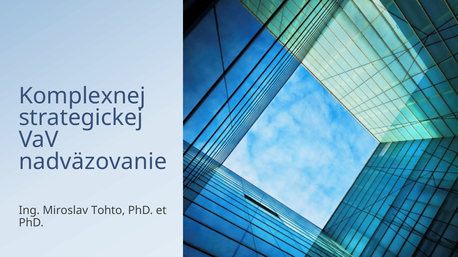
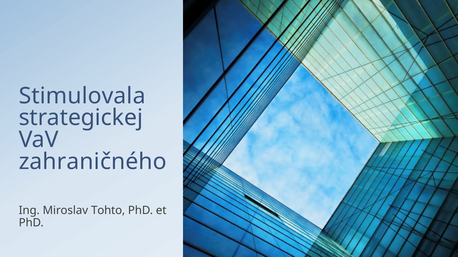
Komplexnej: Komplexnej -> Stimulovala
nadväzovanie: nadväzovanie -> zahraničného
